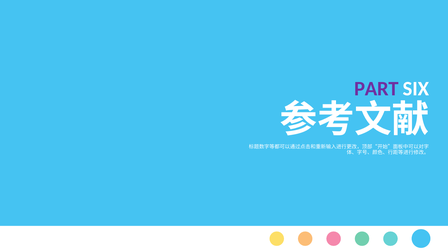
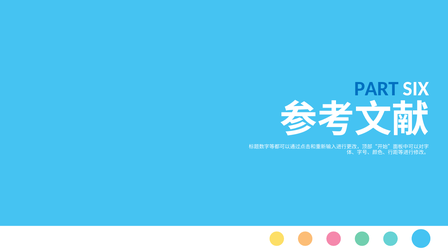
PART colour: purple -> blue
